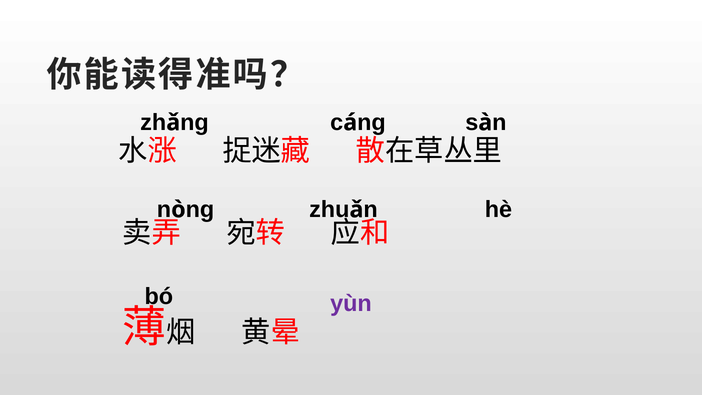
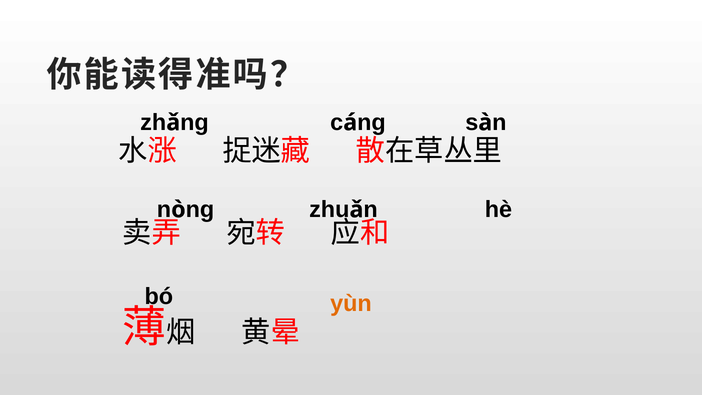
yùn colour: purple -> orange
